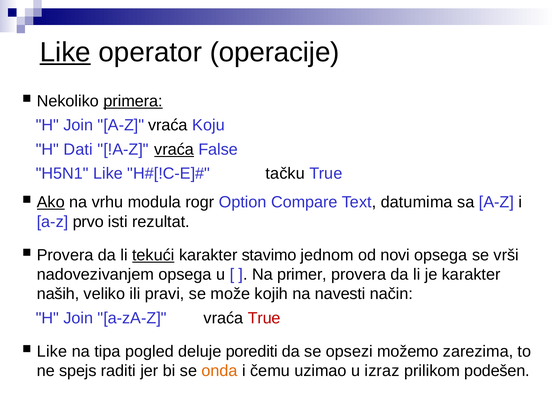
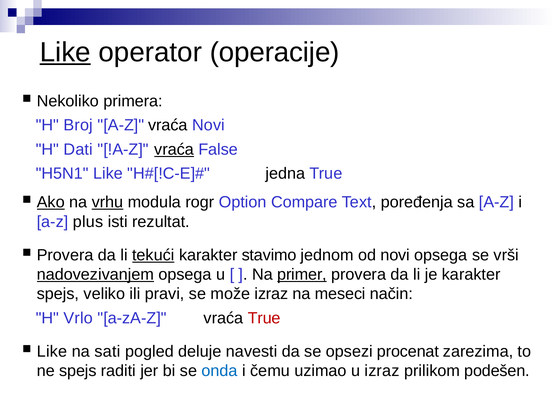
primera underline: present -> none
Join at (78, 125): Join -> Broj
Koju at (208, 125): Koju -> Novi
tačku: tačku -> jedna
vrhu underline: none -> present
datumima: datumima -> poređenja
prvo: prvo -> plus
nadovezivanjem underline: none -> present
primer underline: none -> present
naših at (58, 294): naših -> spejs
može kojih: kojih -> izraz
navesti: navesti -> meseci
Join at (78, 318): Join -> Vrlo
tipa: tipa -> sati
porediti: porediti -> navesti
možemo: možemo -> procenat
onda colour: orange -> blue
